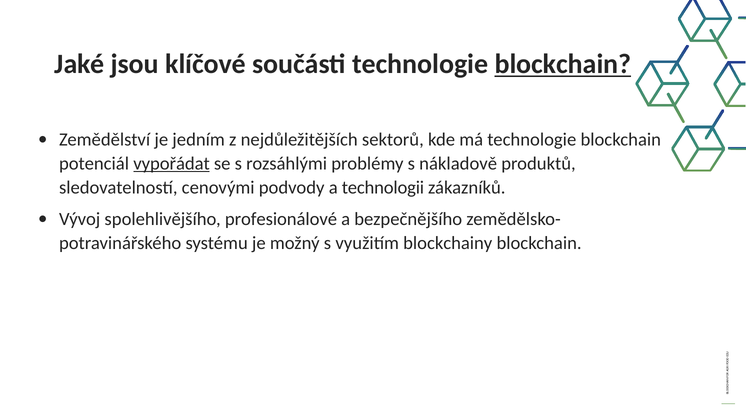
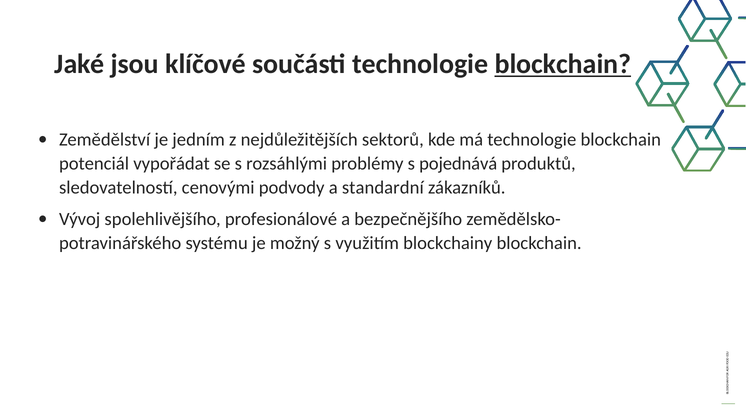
vypořádat underline: present -> none
nákladově: nákladově -> pojednává
technologii: technologii -> standardní
